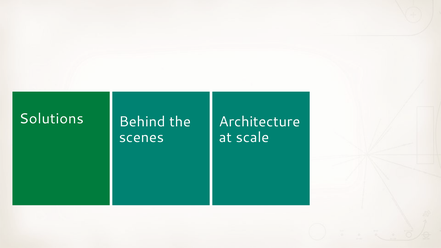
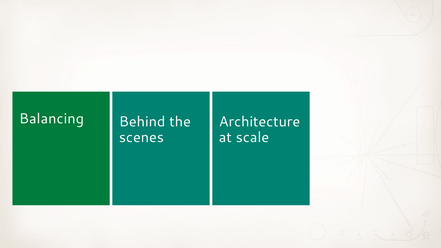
Solutions: Solutions -> Balancing
